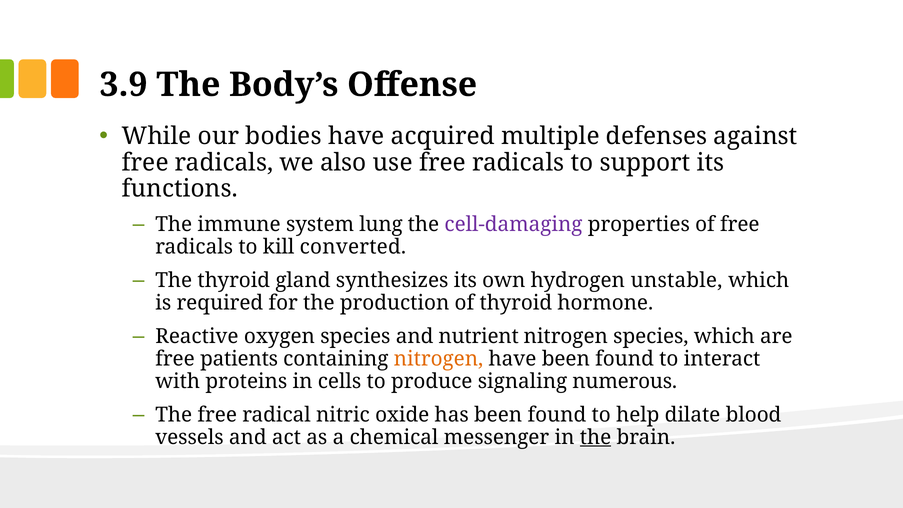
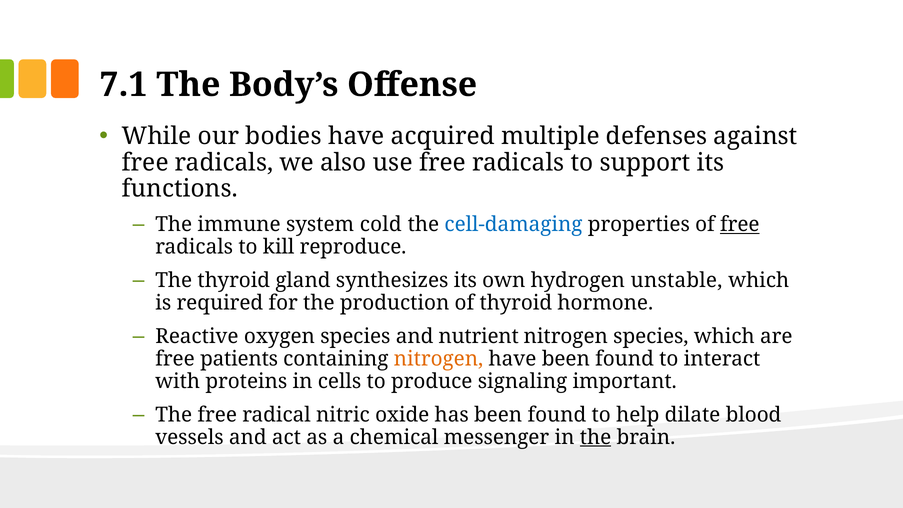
3.9: 3.9 -> 7.1
lung: lung -> cold
cell-damaging colour: purple -> blue
free at (740, 225) underline: none -> present
converted: converted -> reproduce
numerous: numerous -> important
